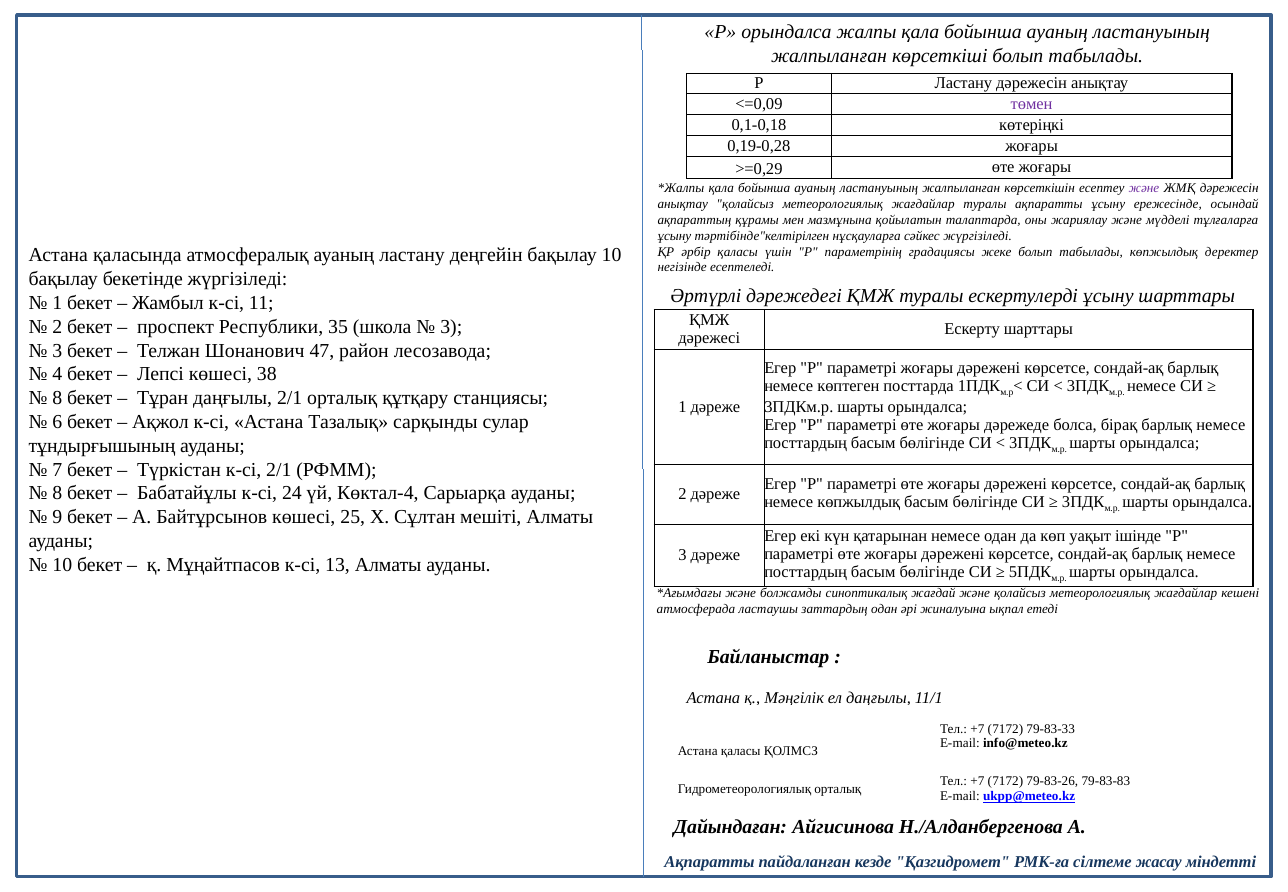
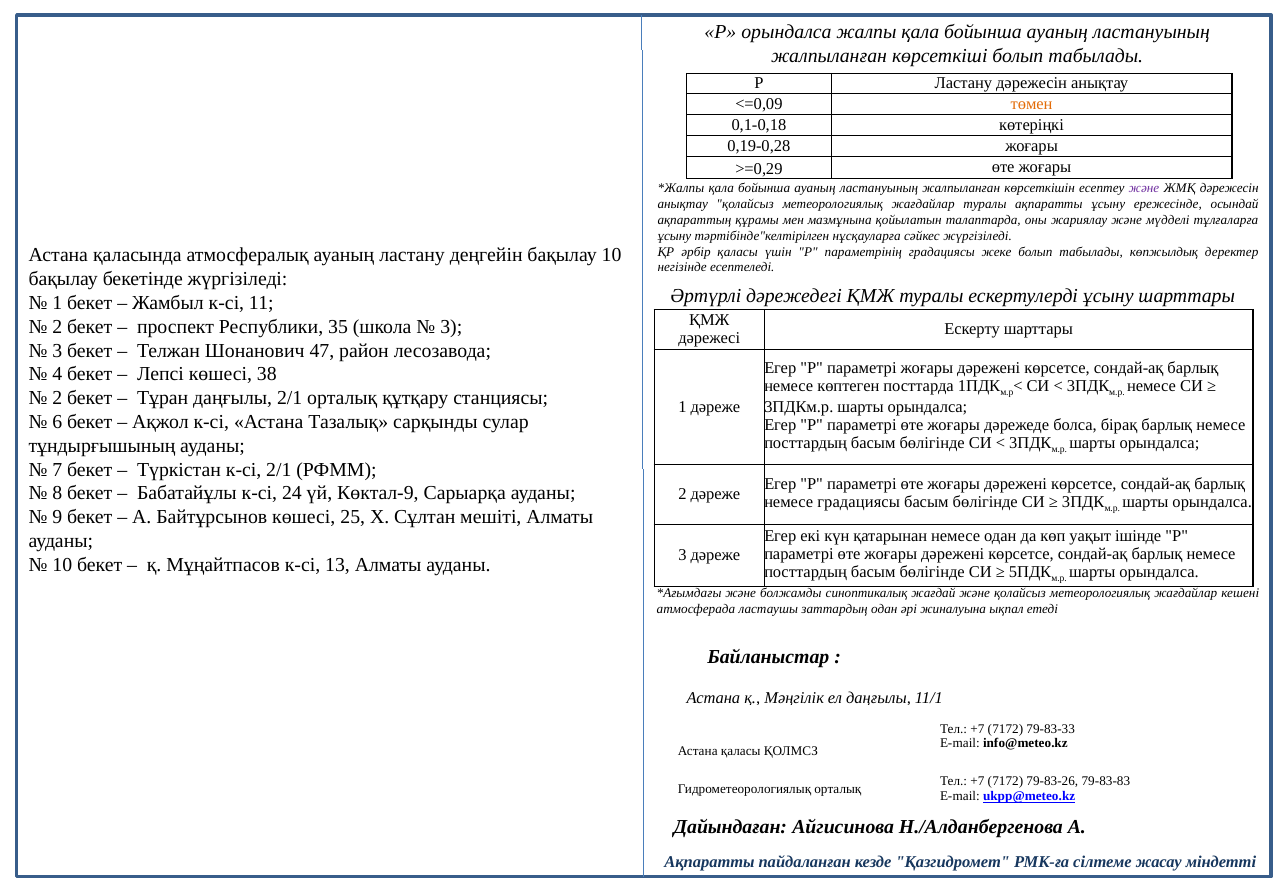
төмен colour: purple -> orange
8 at (57, 398): 8 -> 2
Көктал-4: Көктал-4 -> Көктал-9
немесе көпжылдық: көпжылдық -> градациясы
